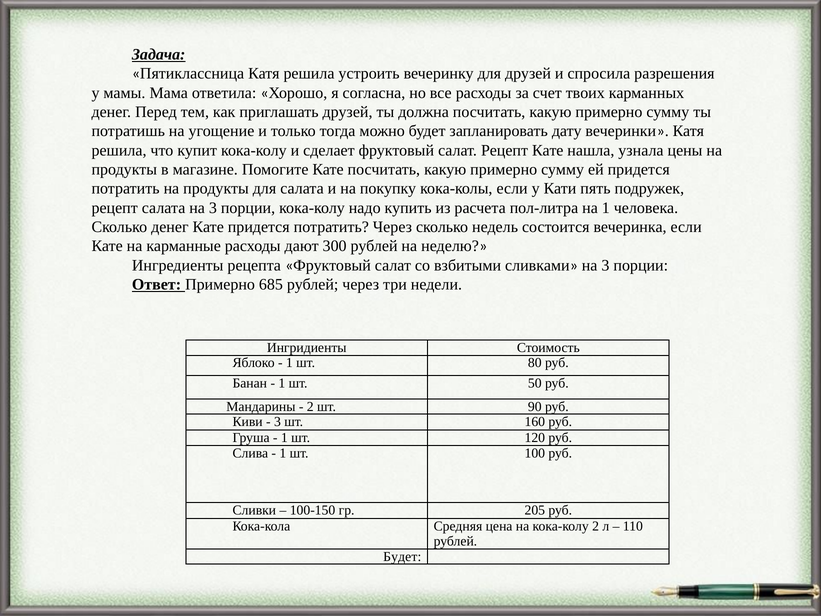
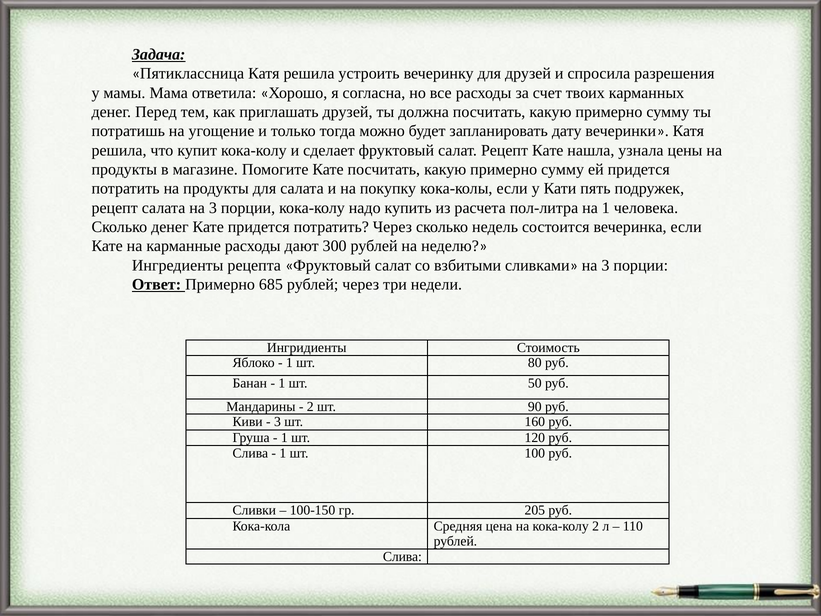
Будет at (402, 556): Будет -> Слива
